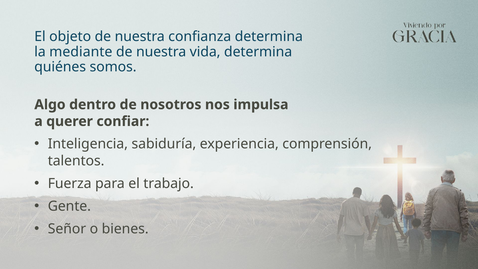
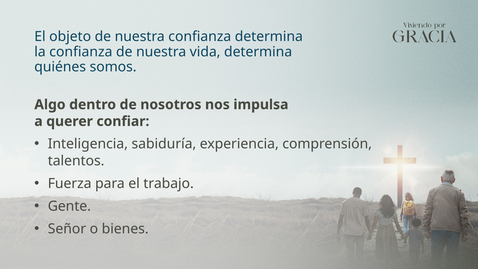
la mediante: mediante -> confianza
